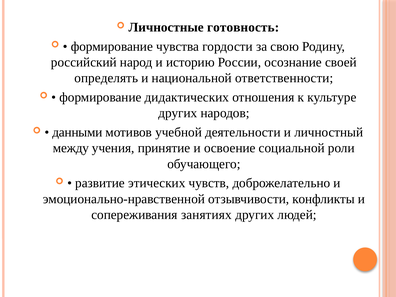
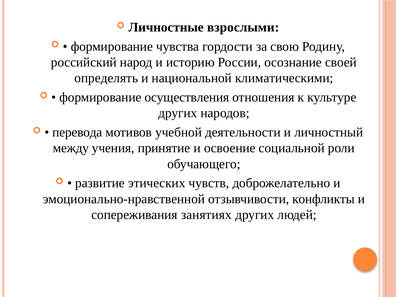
готовность: готовность -> взрослыми
ответственности: ответственности -> климатическими
дидактических: дидактических -> осуществления
данными: данными -> перевода
